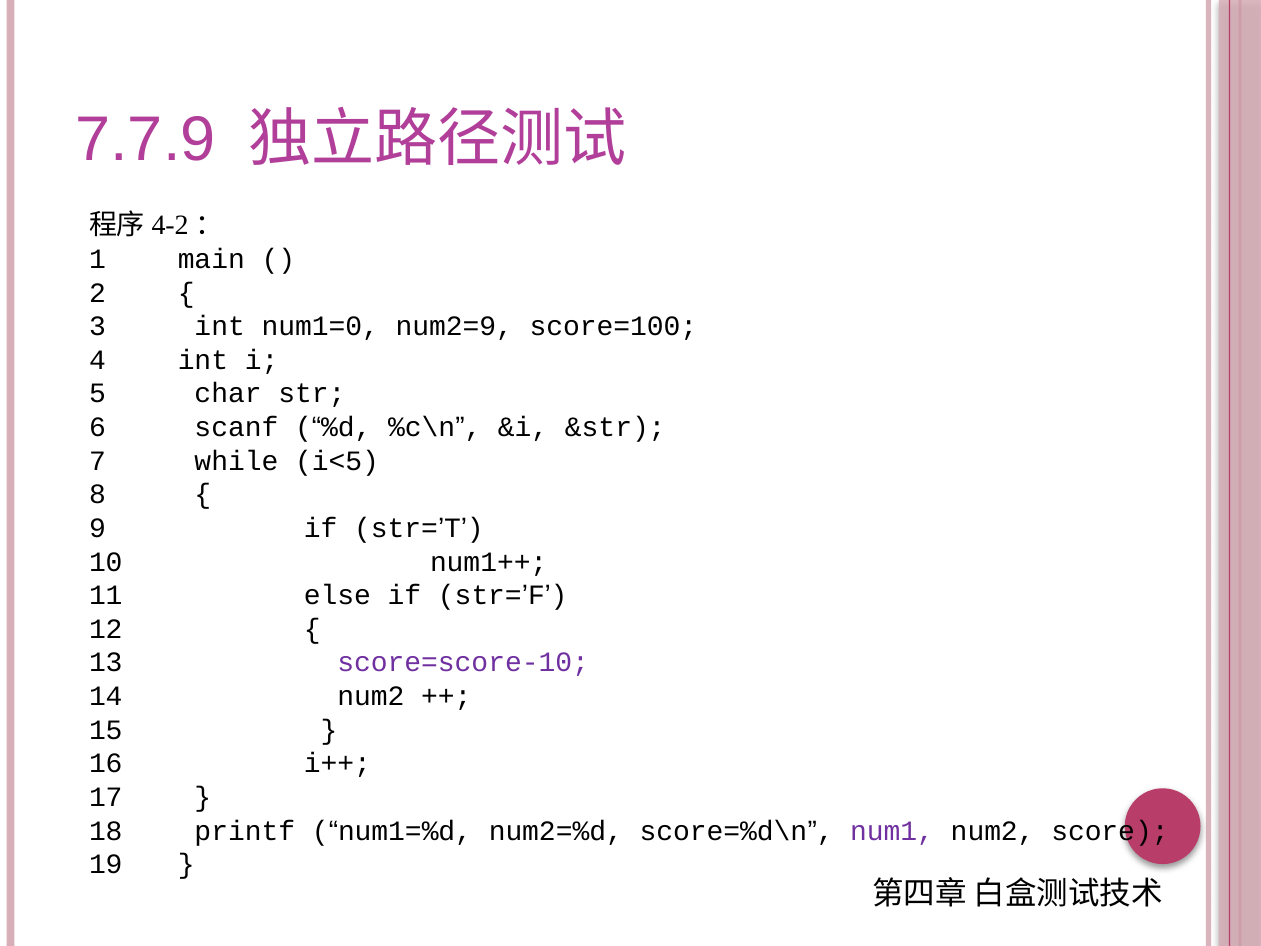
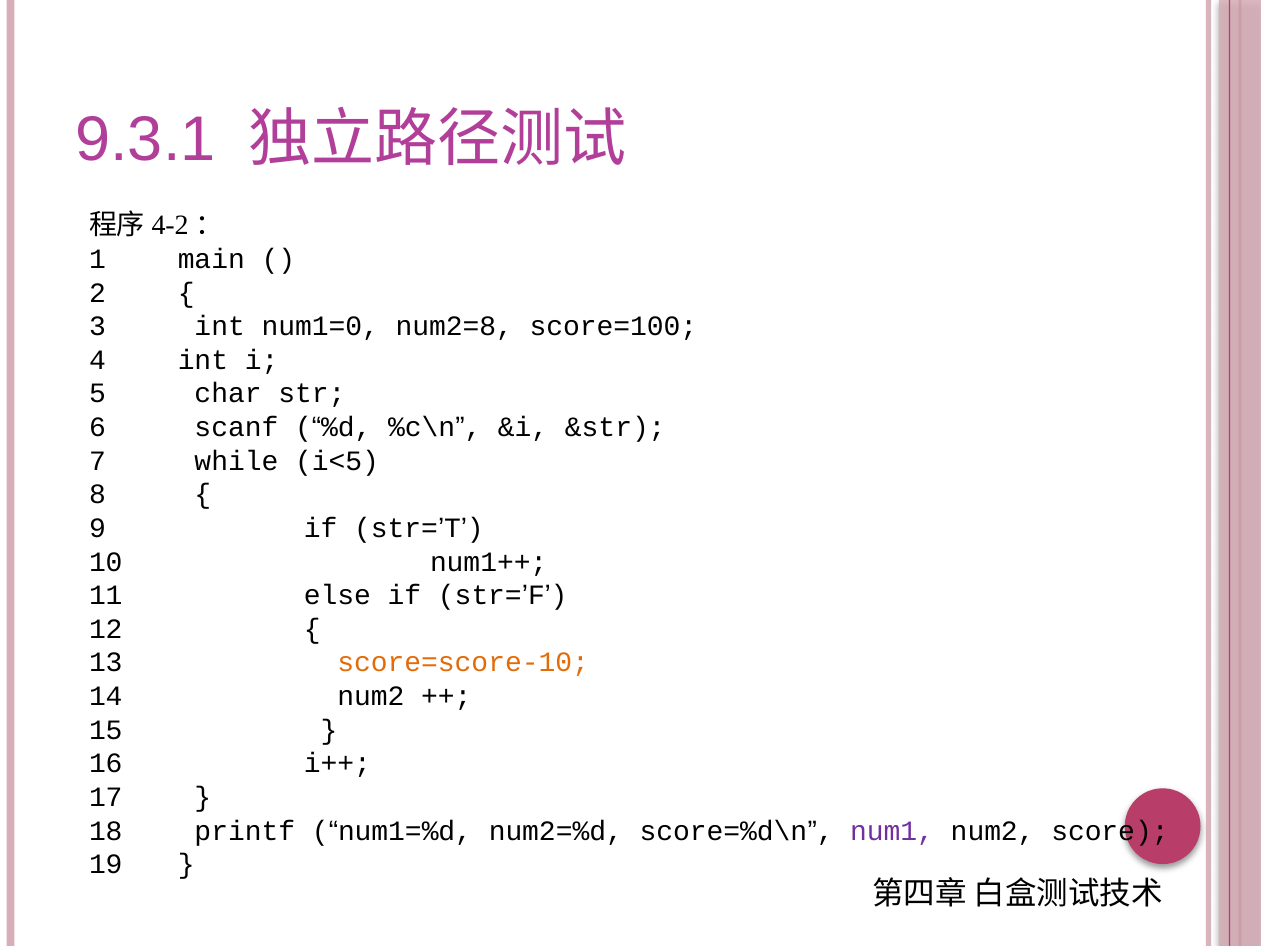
7.7.9: 7.7.9 -> 9.3.1
num2=9: num2=9 -> num2=8
score=score-10 colour: purple -> orange
